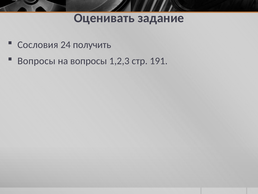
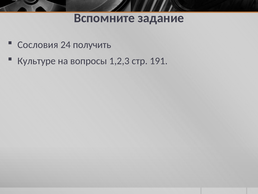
Оценивать: Оценивать -> Вспомните
Вопросы at (36, 61): Вопросы -> Культуре
